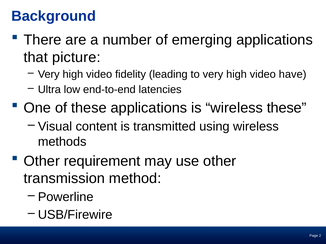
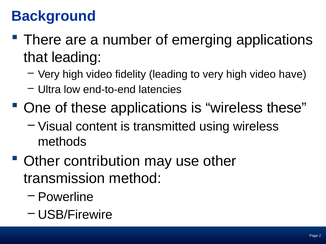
that picture: picture -> leading
requirement: requirement -> contribution
